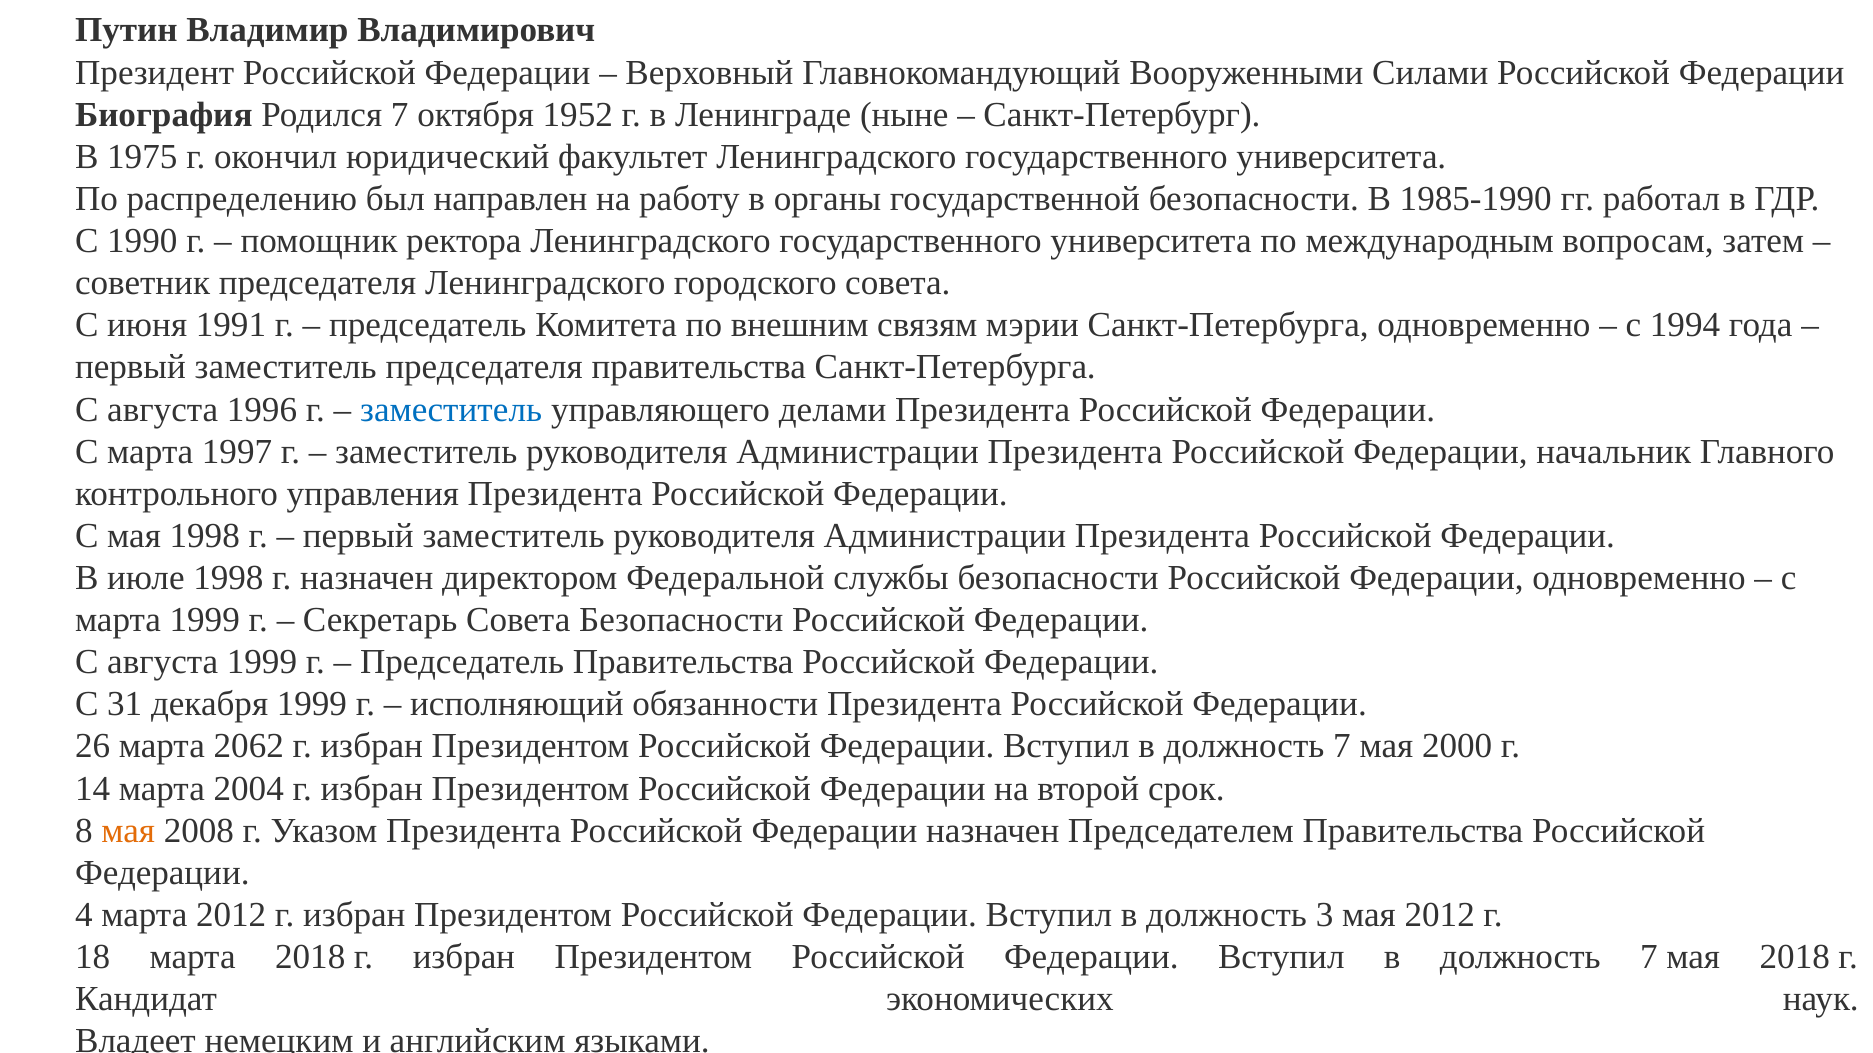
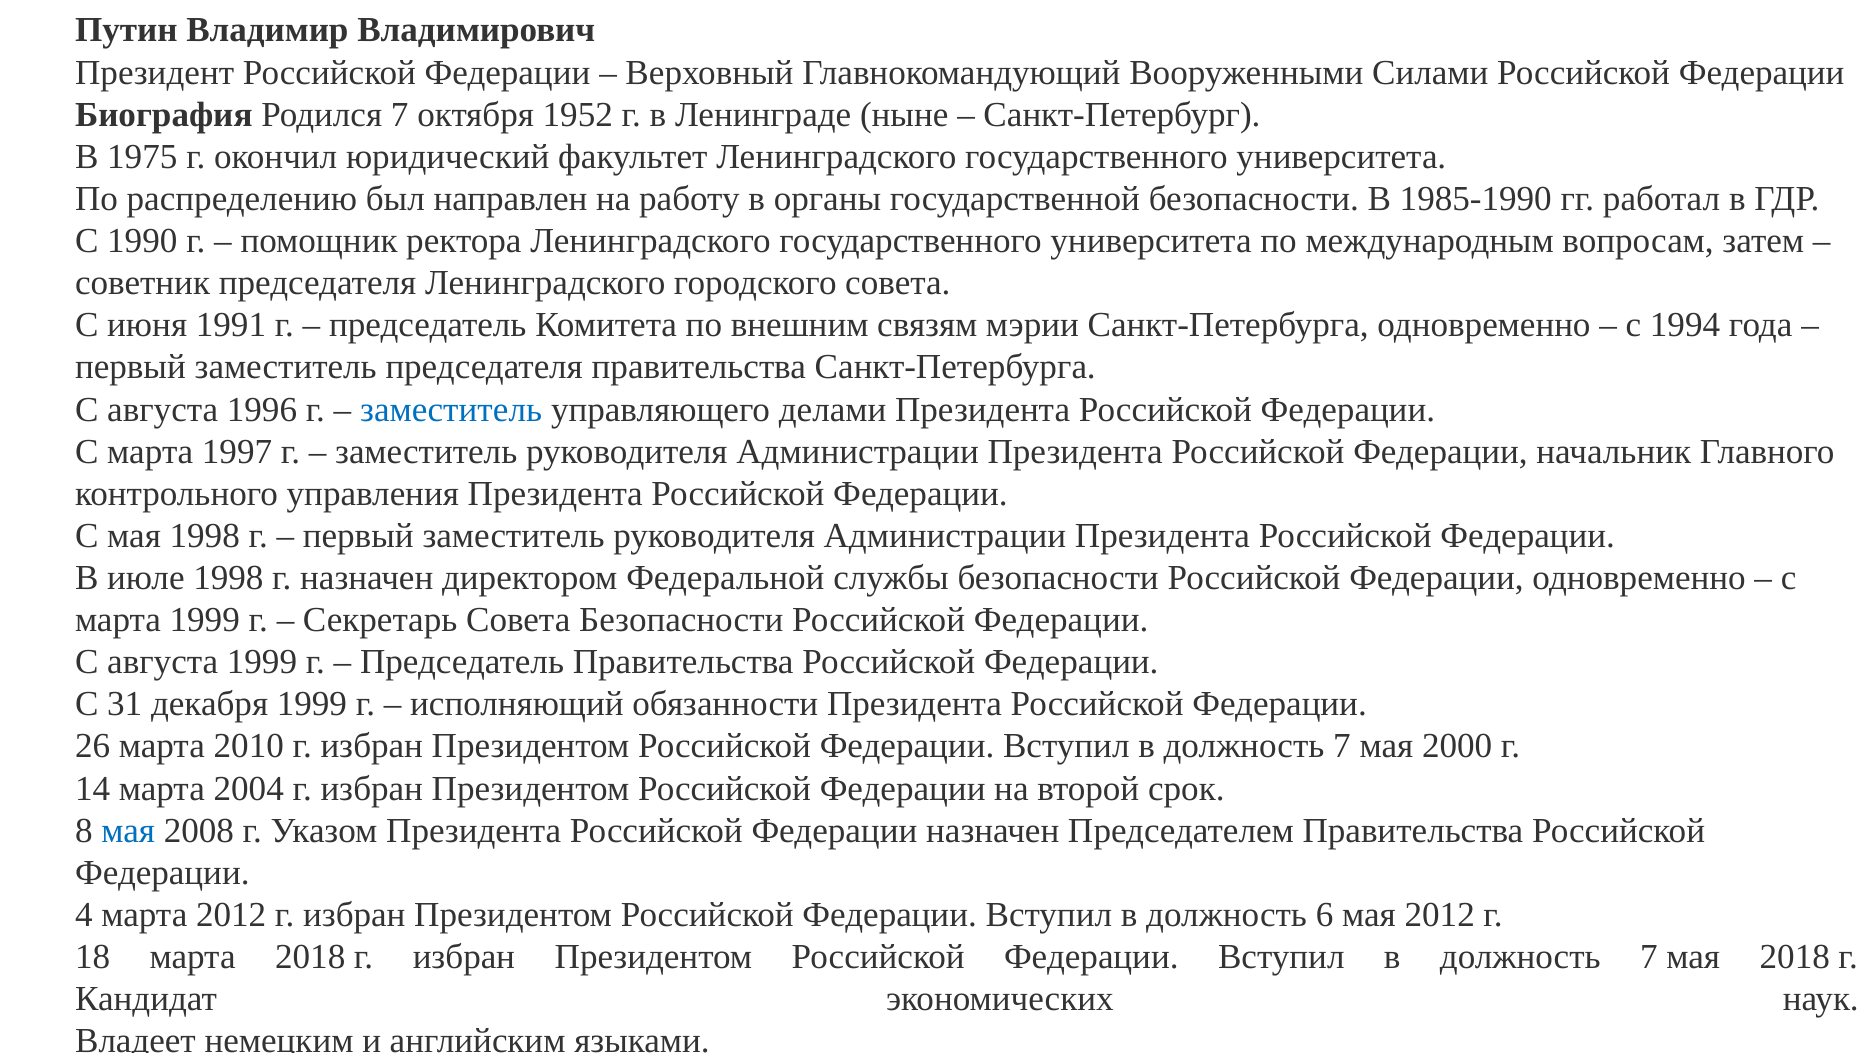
2062: 2062 -> 2010
мая at (128, 831) colour: orange -> blue
3: 3 -> 6
